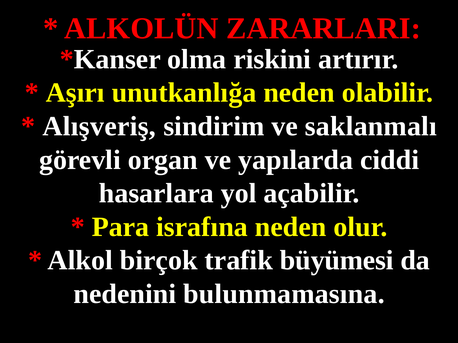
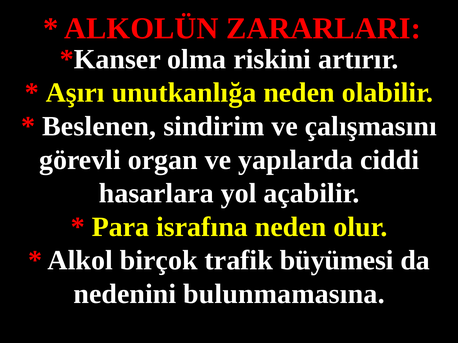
Alışveriş: Alışveriş -> Beslenen
saklanmalı: saklanmalı -> çalışmasını
